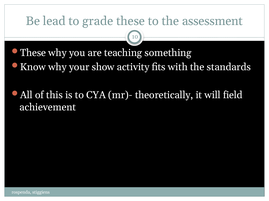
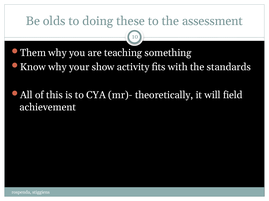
lead: lead -> olds
grade: grade -> doing
These at (33, 53): These -> Them
